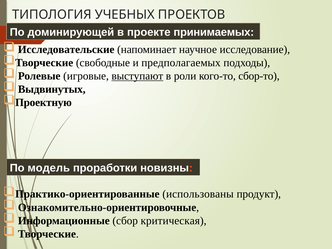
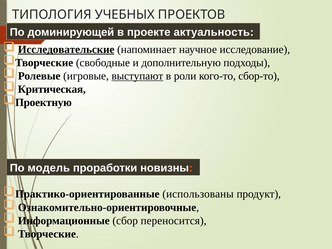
принимаемых: принимаемых -> актуальность
Исследовательские underline: none -> present
предполагаемых: предполагаемых -> дополнительную
Выдвинутых: Выдвинутых -> Критическая
критическая: критическая -> переносится
